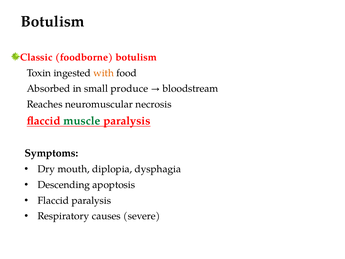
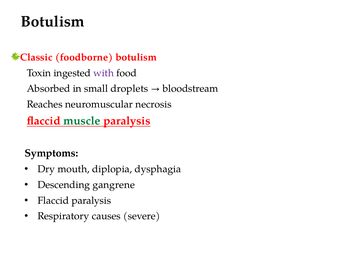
with colour: orange -> purple
produce: produce -> droplets
apoptosis: apoptosis -> gangrene
